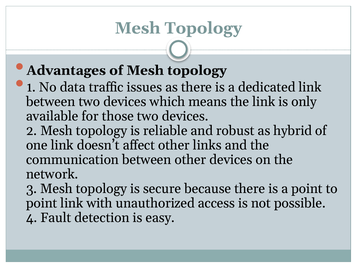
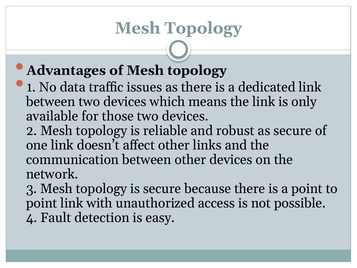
as hybrid: hybrid -> secure
